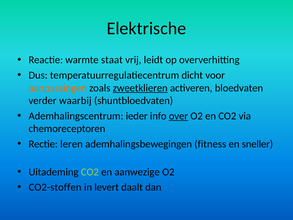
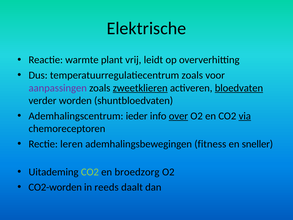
staat: staat -> plant
temperatuurregulatiecentrum dicht: dicht -> zoals
aanpassingen colour: orange -> purple
bloedvaten underline: none -> present
waarbij: waarbij -> worden
via underline: none -> present
aanwezige: aanwezige -> broedzorg
CO2-stoffen: CO2-stoffen -> CO2-worden
levert: levert -> reeds
